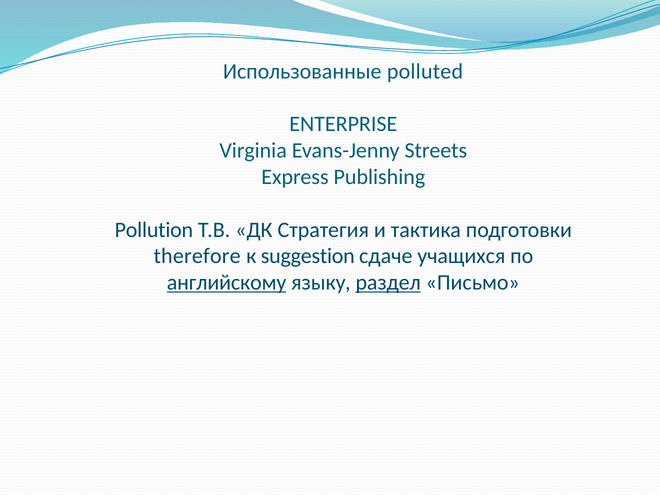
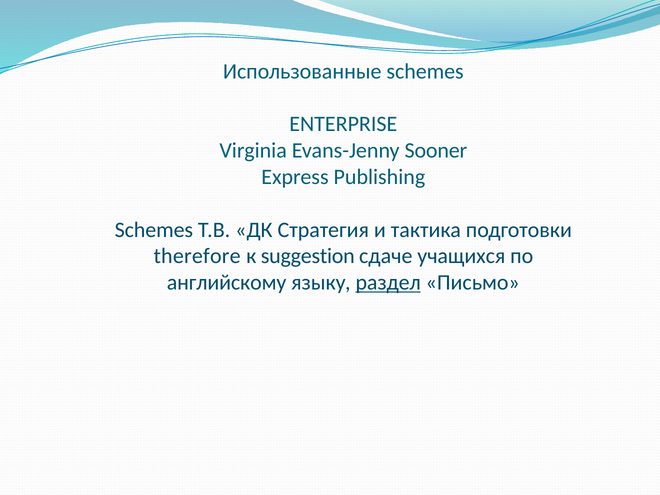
Использованные polluted: polluted -> schemes
Streets: Streets -> Sooner
Pollution at (154, 230): Pollution -> Schemes
английскому underline: present -> none
